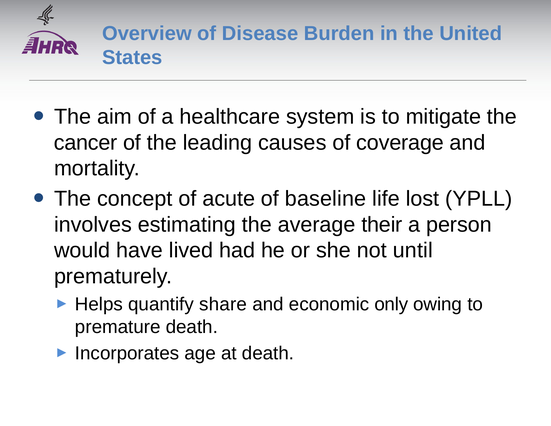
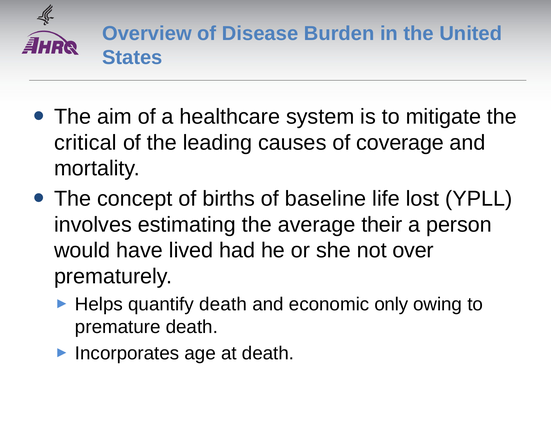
cancer: cancer -> critical
acute: acute -> births
until: until -> over
quantify share: share -> death
